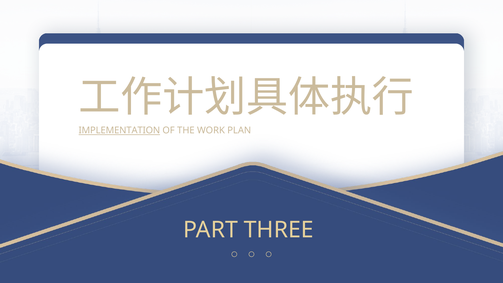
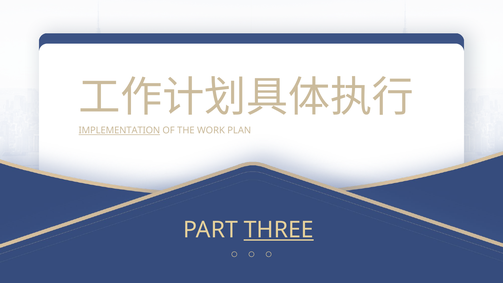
THREE underline: none -> present
